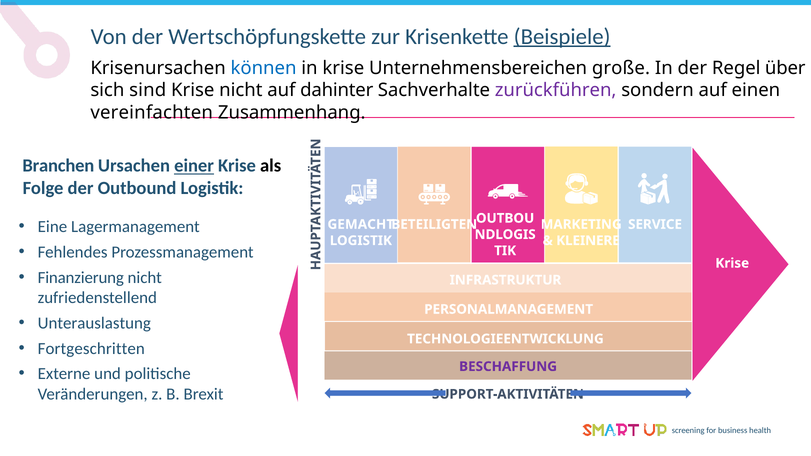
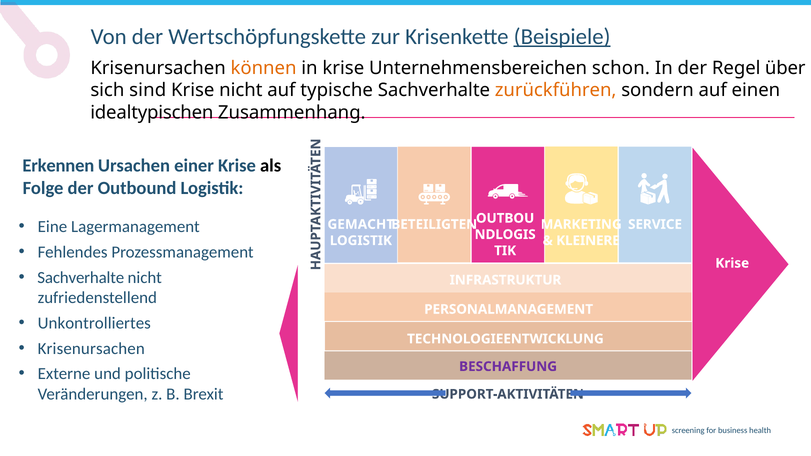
können colour: blue -> orange
große: große -> schon
dahinter: dahinter -> typische
zurückführen colour: purple -> orange
vereinfachten: vereinfachten -> idealtypischen
Branchen: Branchen -> Erkennen
einer underline: present -> none
Finanzierung at (81, 278): Finanzierung -> Sachverhalte
Unterauslastung: Unterauslastung -> Unkontrolliertes
Fortgeschritten at (91, 349): Fortgeschritten -> Krisenursachen
